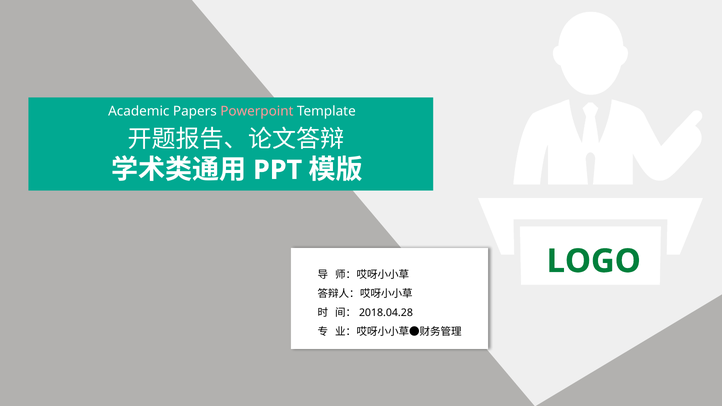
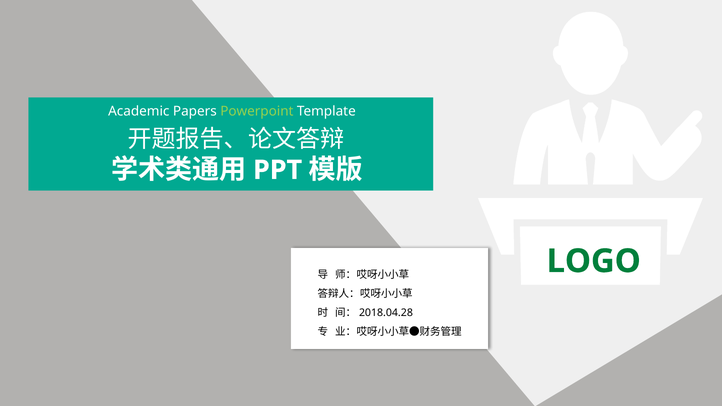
Powerpoint colour: pink -> light green
